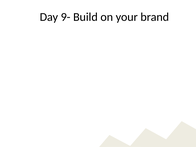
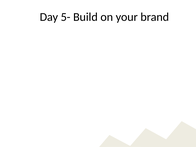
9-: 9- -> 5-
